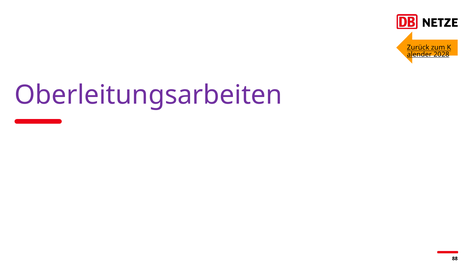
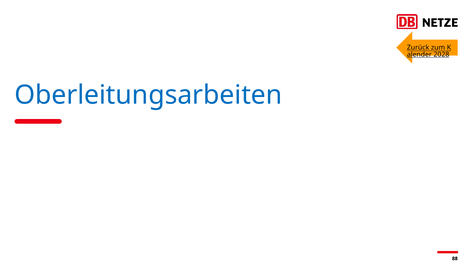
Oberleitungsarbeiten colour: purple -> blue
